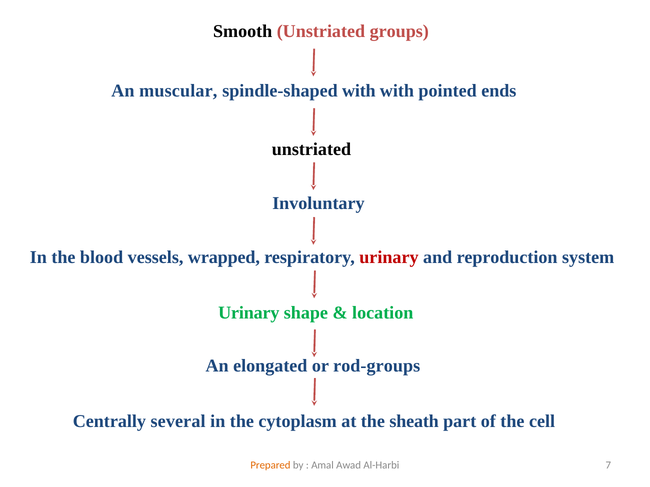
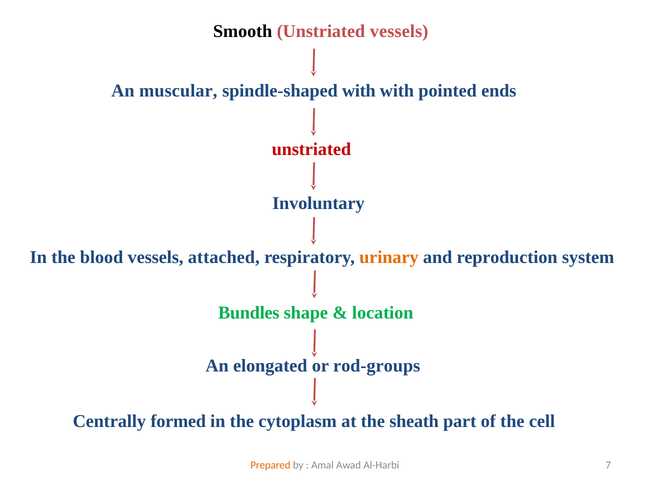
Unstriated groups: groups -> vessels
unstriated at (311, 149) colour: black -> red
wrapped: wrapped -> attached
urinary at (389, 258) colour: red -> orange
Urinary at (249, 313): Urinary -> Bundles
several: several -> formed
